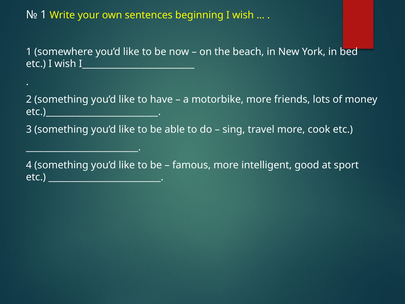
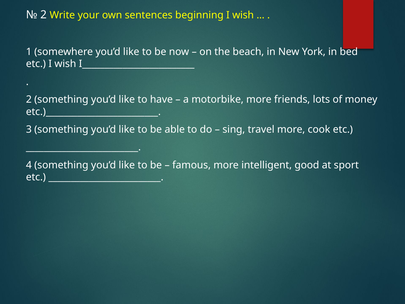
1 at (44, 15): 1 -> 2
